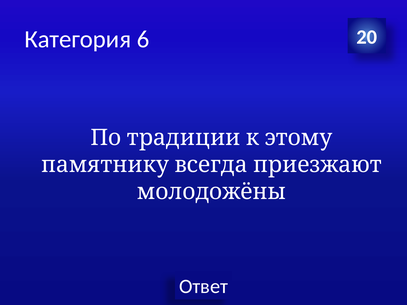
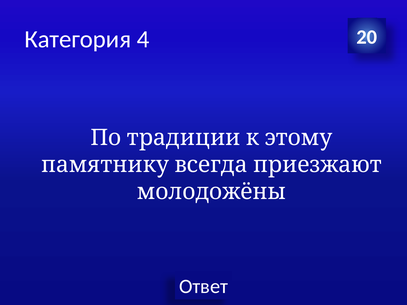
6: 6 -> 4
